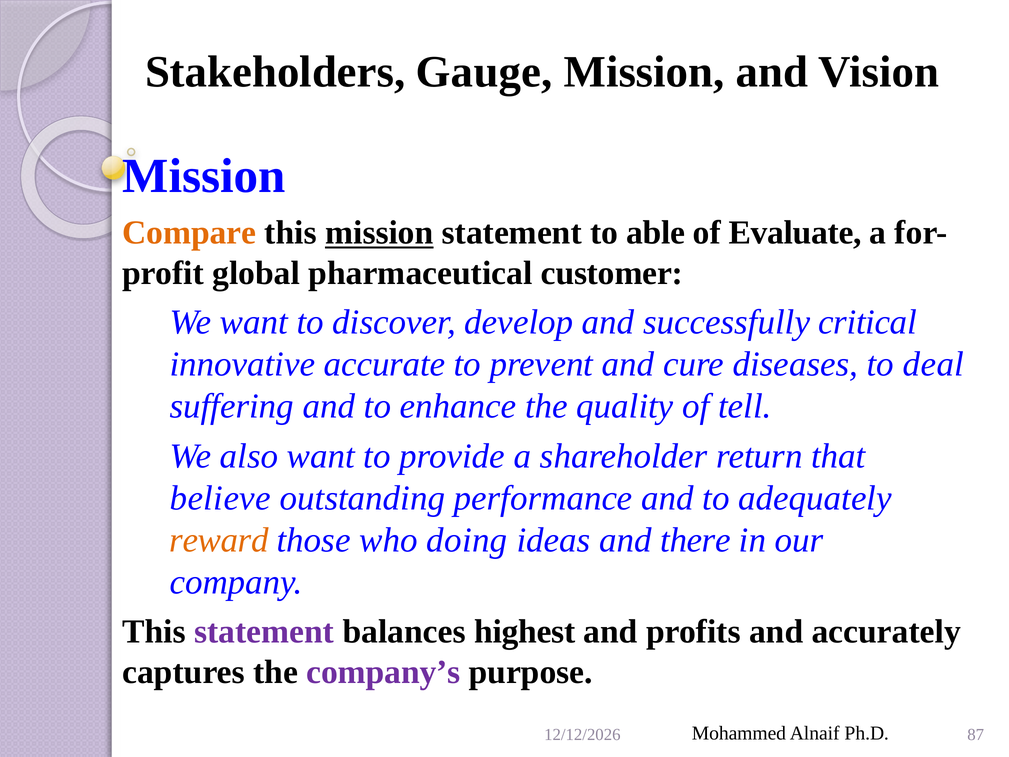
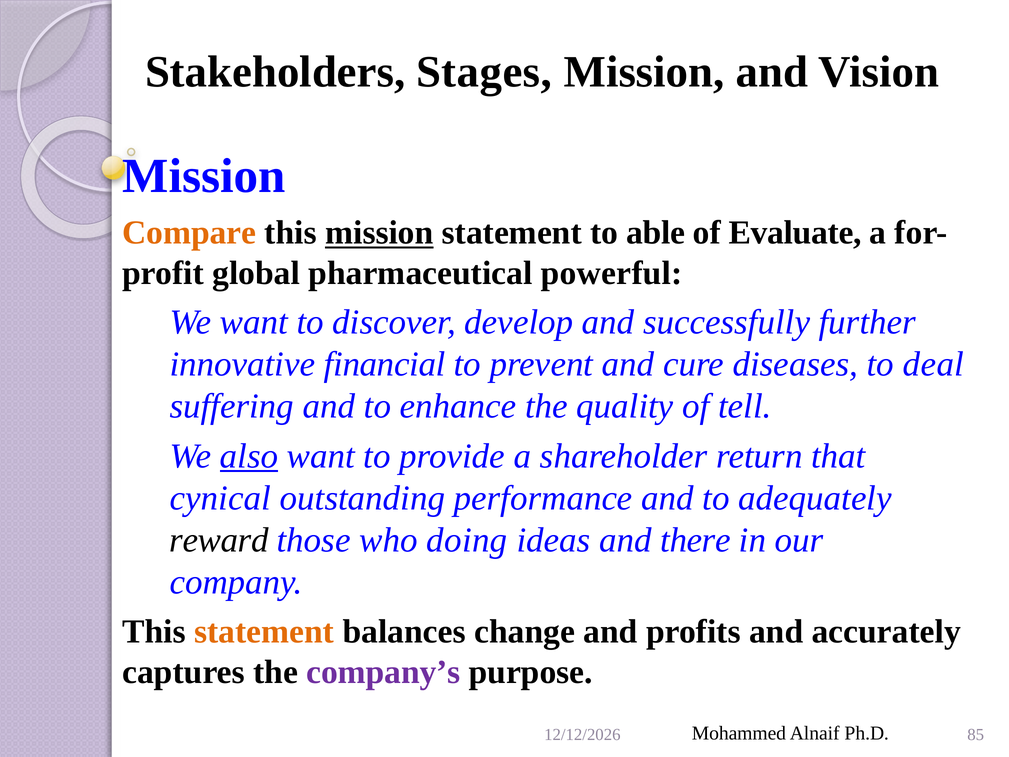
Gauge: Gauge -> Stages
customer: customer -> powerful
critical: critical -> further
accurate: accurate -> financial
also underline: none -> present
believe: believe -> cynical
reward colour: orange -> black
statement at (264, 632) colour: purple -> orange
highest: highest -> change
87: 87 -> 85
